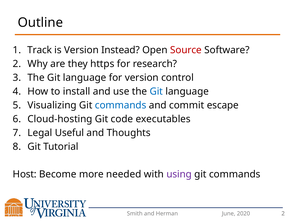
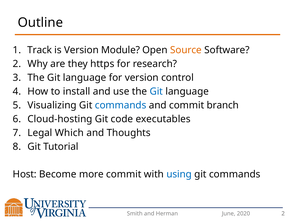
Instead: Instead -> Module
Source colour: red -> orange
escape: escape -> branch
Useful: Useful -> Which
more needed: needed -> commit
using colour: purple -> blue
